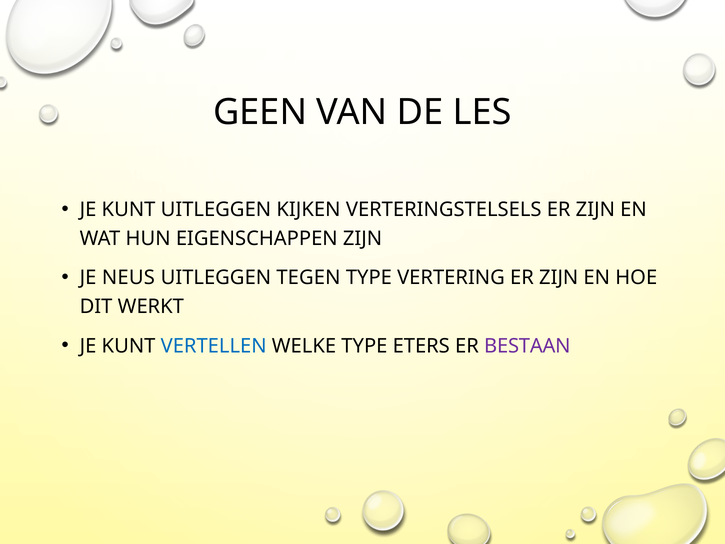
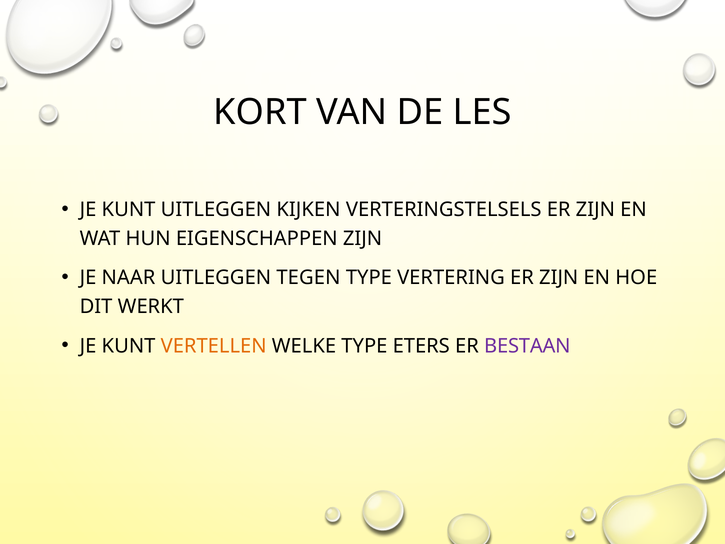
GEEN: GEEN -> KORT
NEUS: NEUS -> NAAR
VERTELLEN colour: blue -> orange
